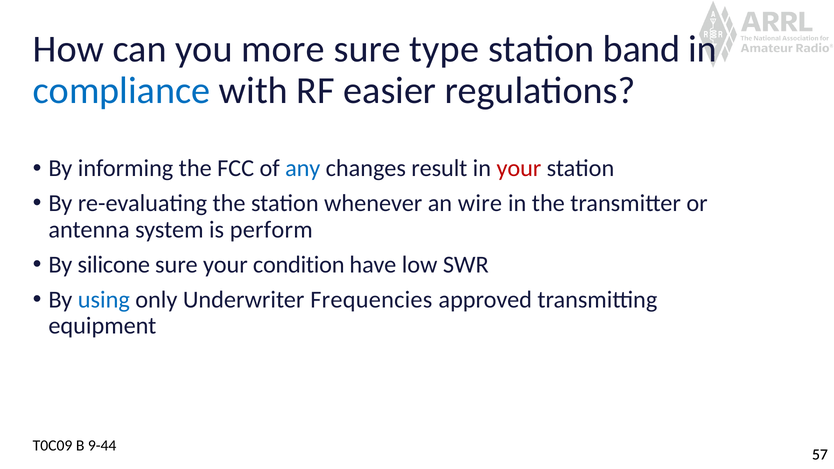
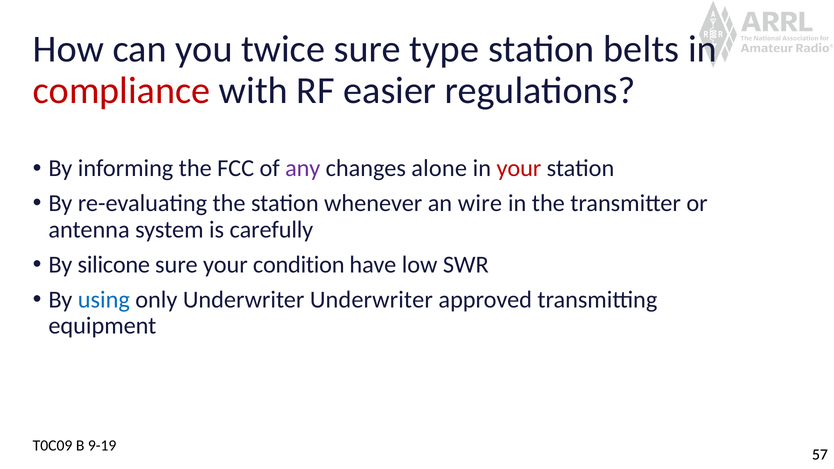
more: more -> twice
band: band -> belts
compliance colour: blue -> red
any colour: blue -> purple
result: result -> alone
perform: perform -> carefully
Underwriter Frequencies: Frequencies -> Underwriter
9-44: 9-44 -> 9-19
